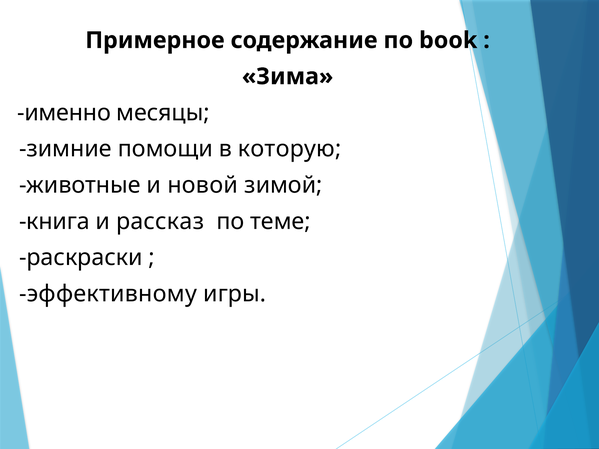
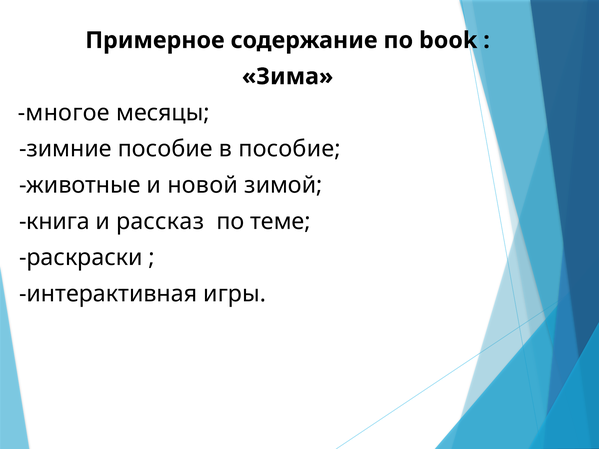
именно: именно -> многое
зимние помощи: помощи -> пособие
в которую: которую -> пособие
эффективному: эффективному -> интерактивная
